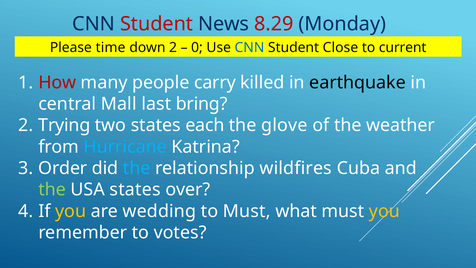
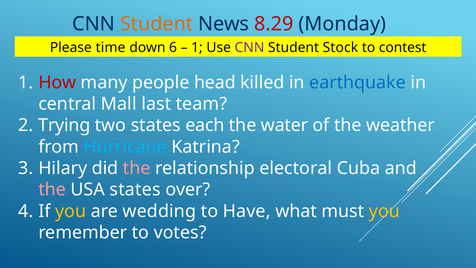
Student at (157, 24) colour: red -> orange
down 2: 2 -> 6
0 at (197, 47): 0 -> 1
CNN at (249, 47) colour: blue -> purple
Close: Close -> Stock
current: current -> contest
carry: carry -> head
earthquake colour: black -> blue
bring: bring -> team
glove: glove -> water
Order: Order -> Hilary
the at (137, 168) colour: light blue -> pink
wildfires: wildfires -> electoral
the at (52, 190) colour: light green -> pink
to Must: Must -> Have
